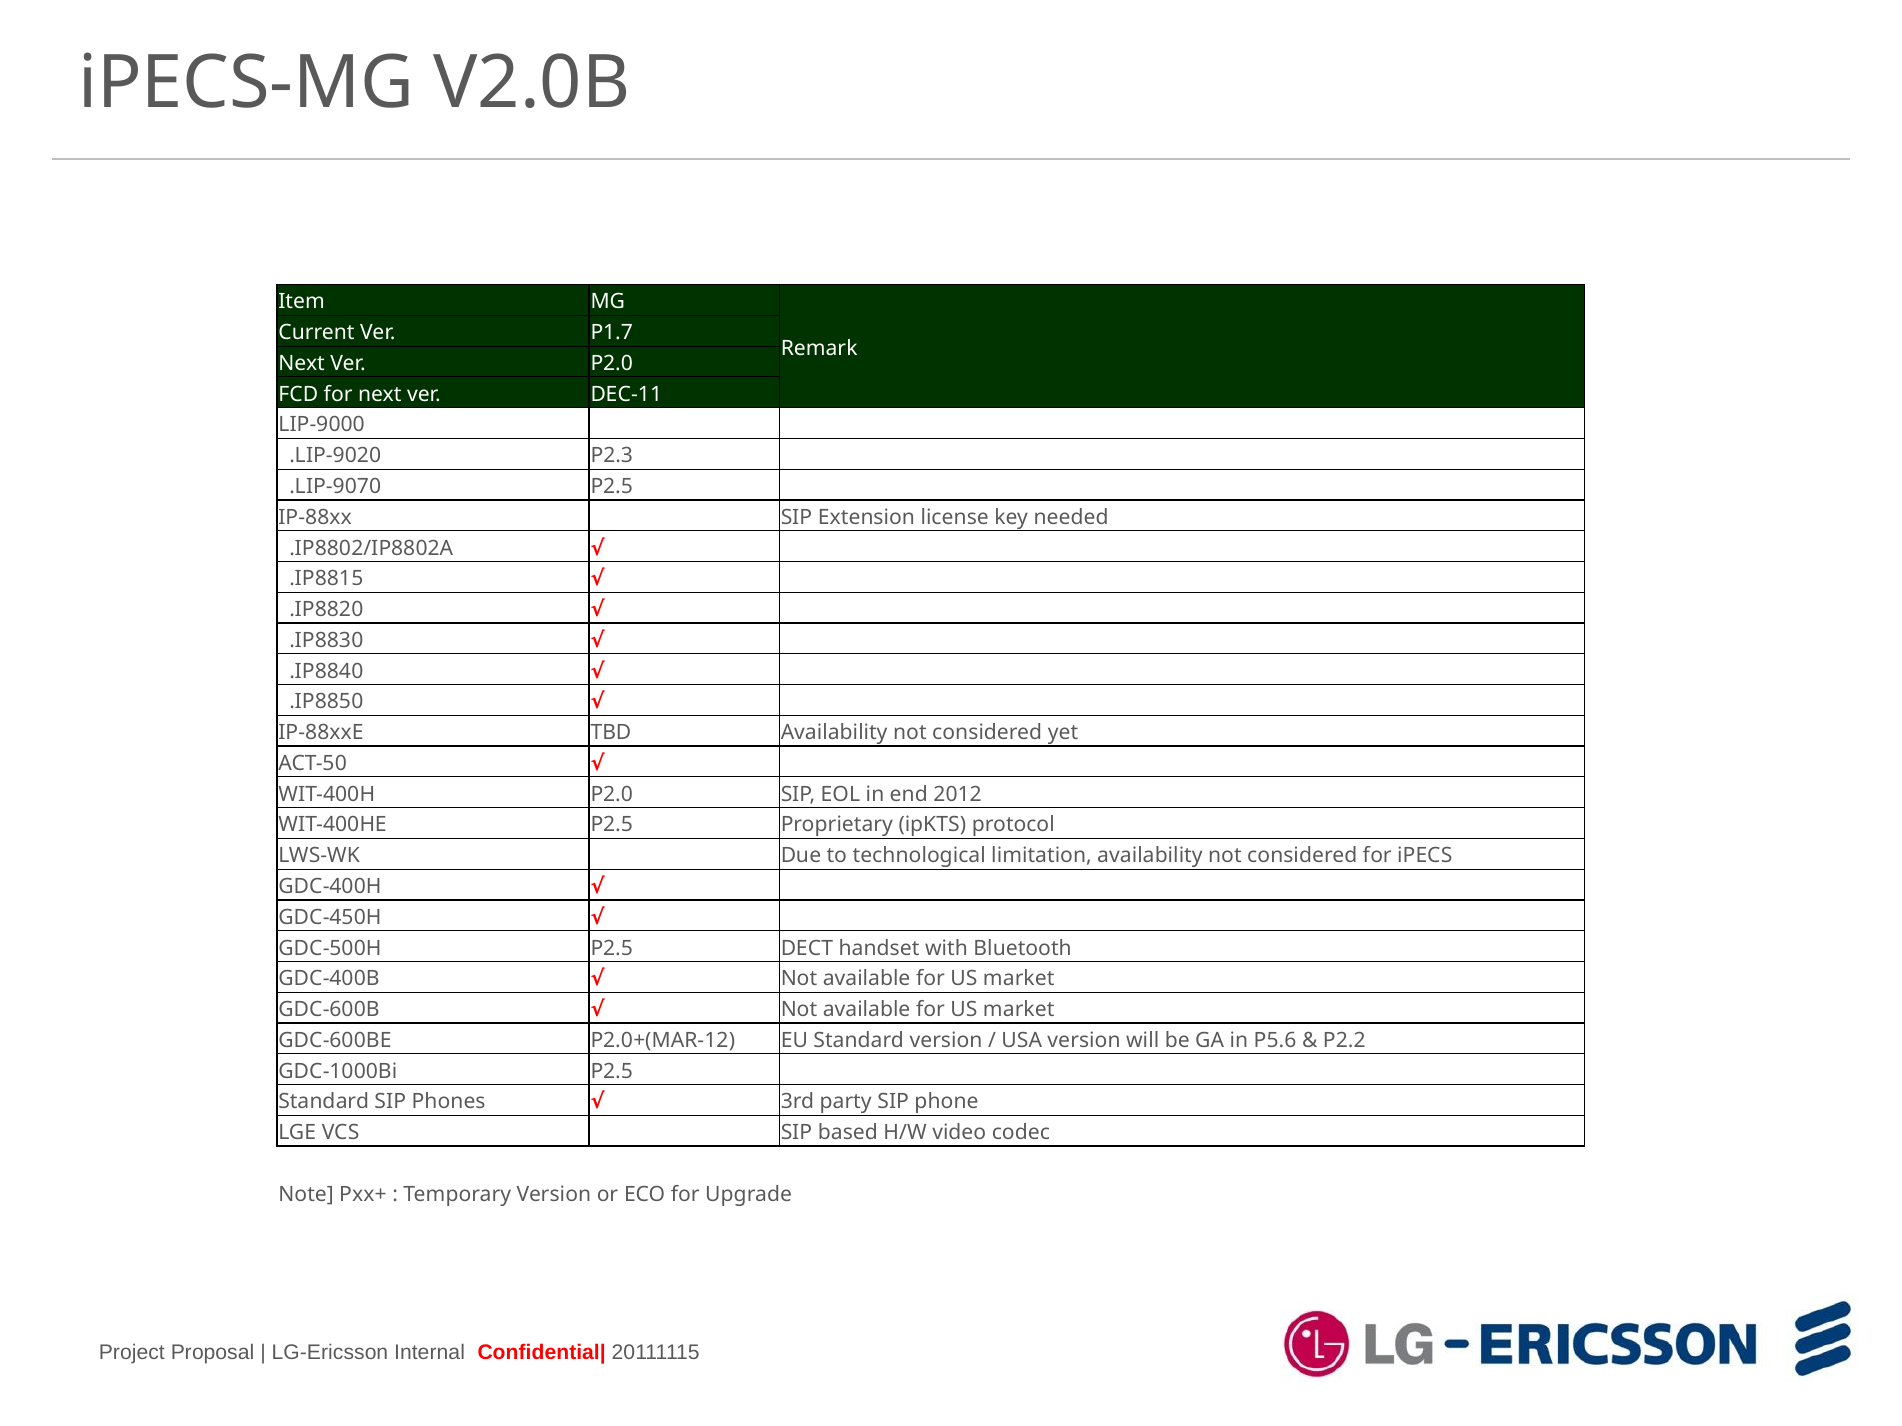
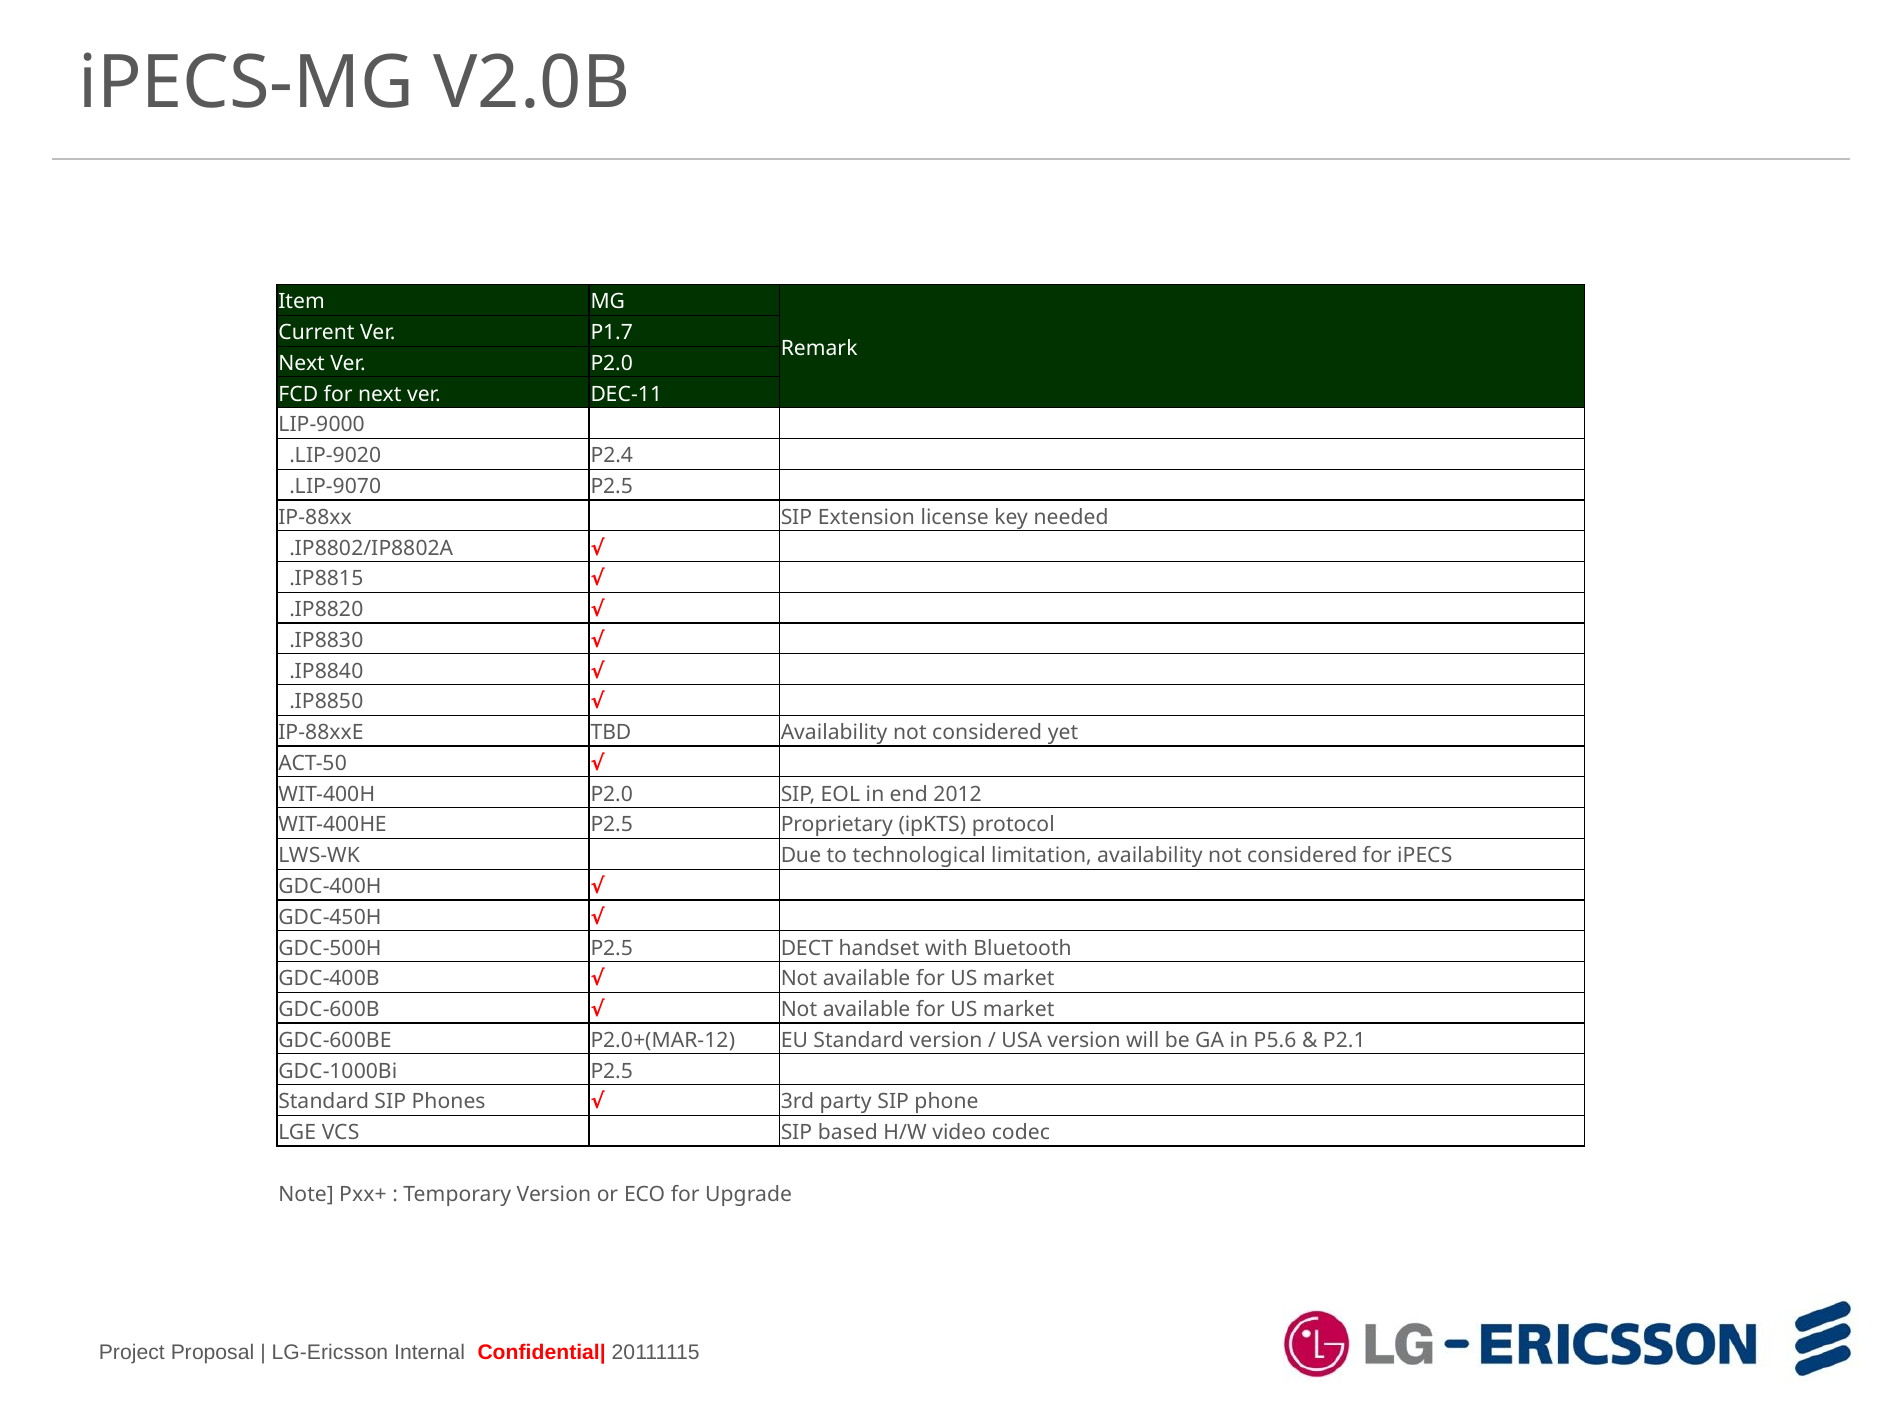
P2.3: P2.3 -> P2.4
P2.2: P2.2 -> P2.1
